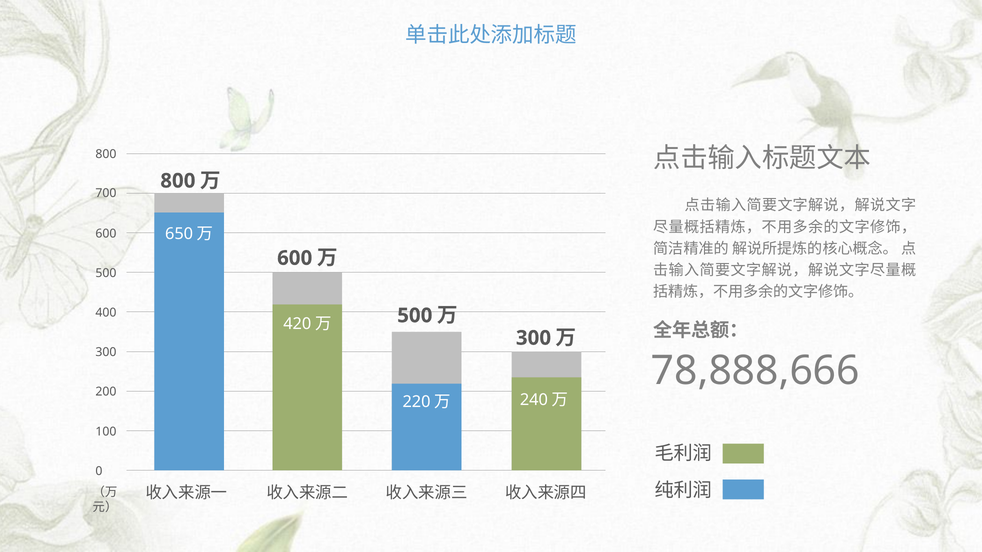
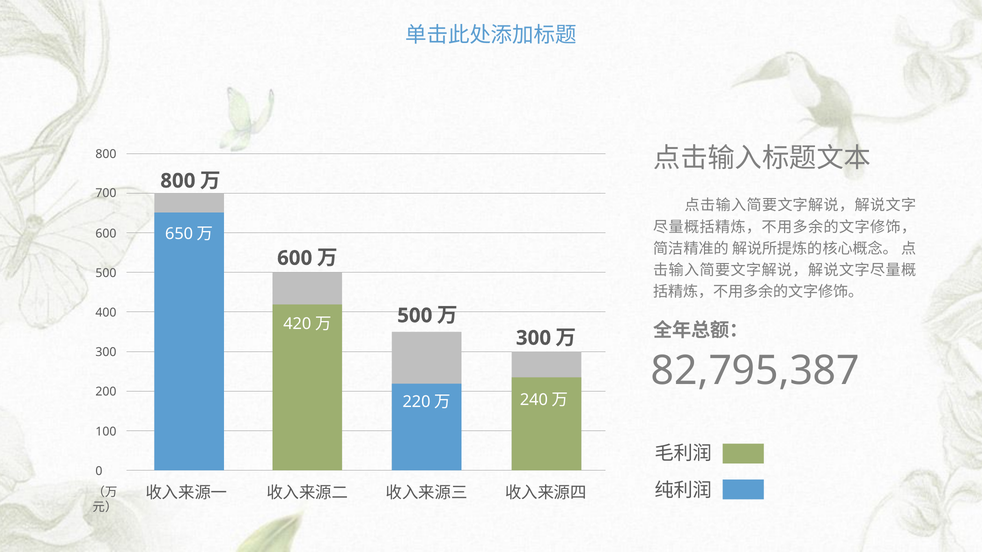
78,888,666: 78,888,666 -> 82,795,387
